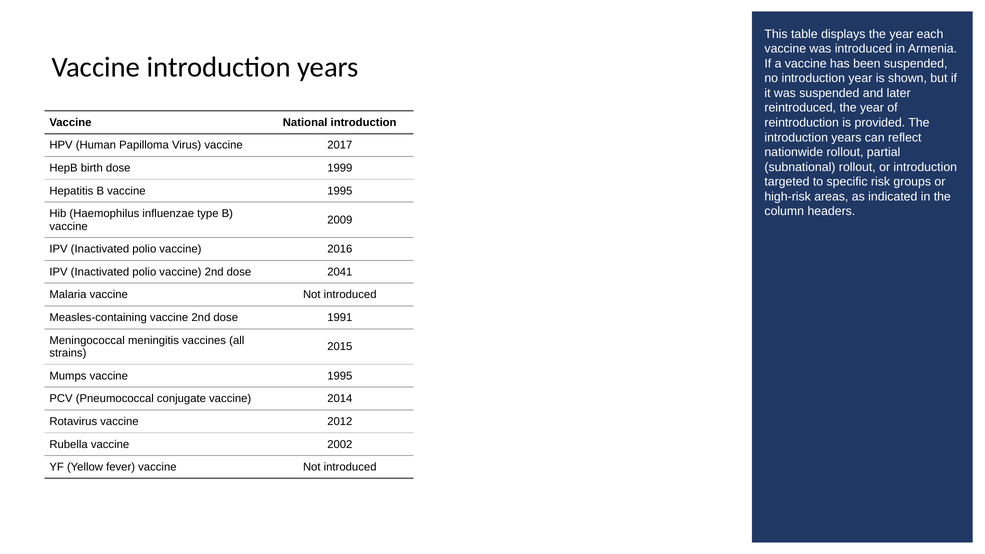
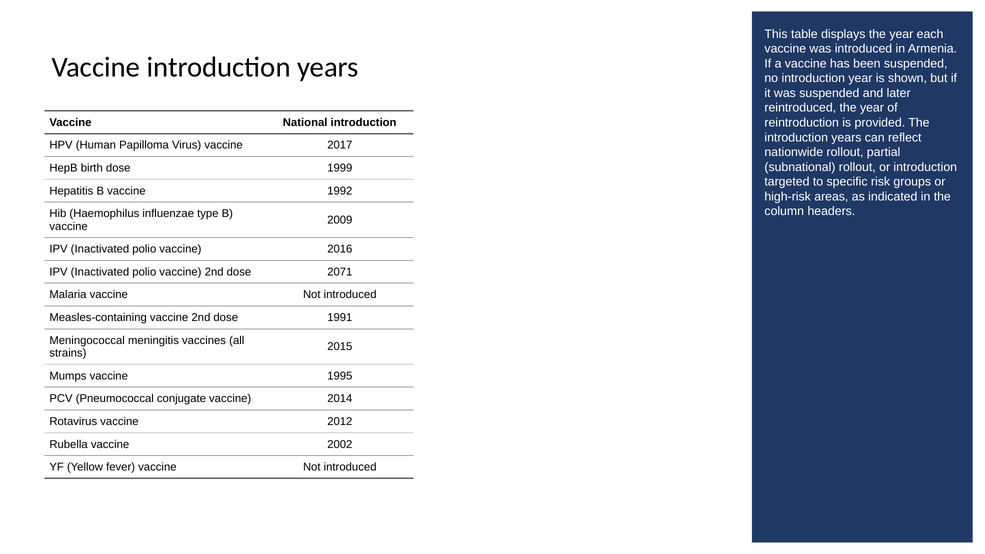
B vaccine 1995: 1995 -> 1992
2041: 2041 -> 2071
